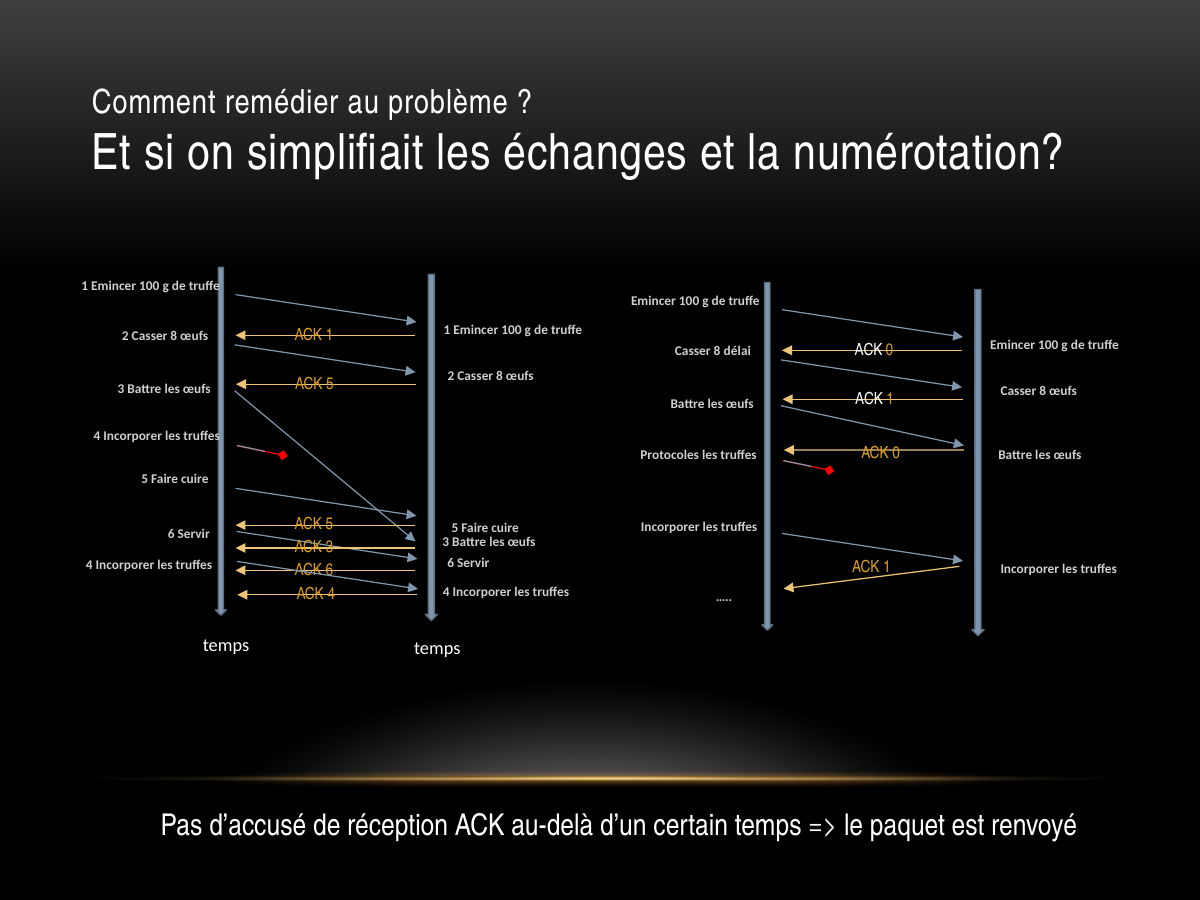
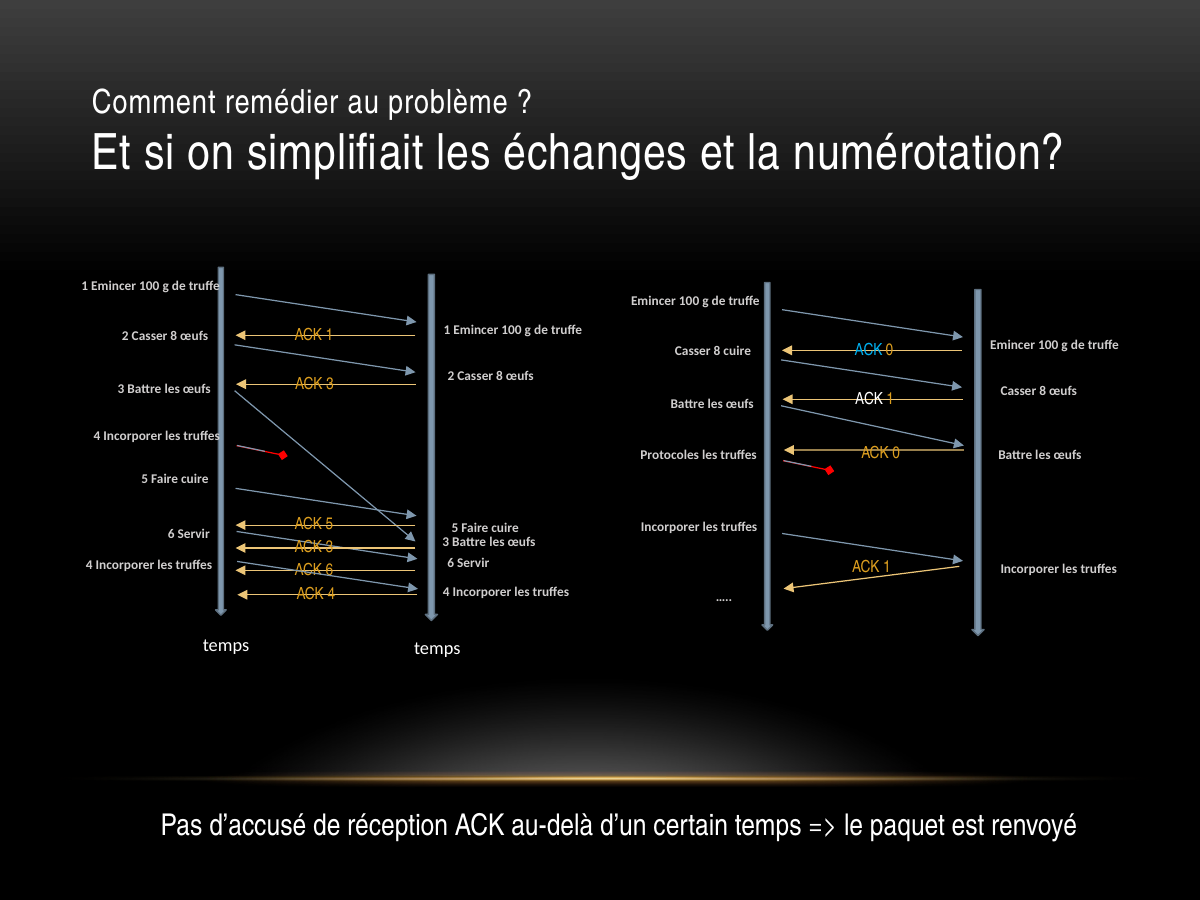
ACK at (868, 350) colour: white -> light blue
8 délai: délai -> cuire
5 at (330, 384): 5 -> 3
